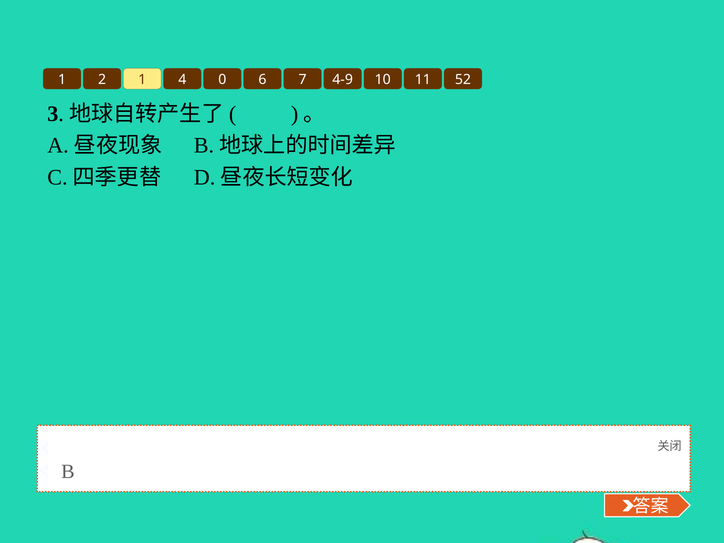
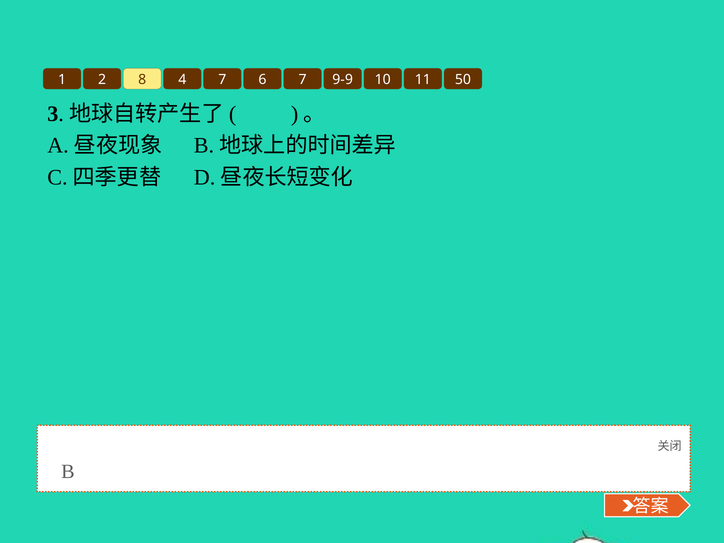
2 1: 1 -> 8
4 0: 0 -> 7
4-9: 4-9 -> 9-9
52: 52 -> 50
